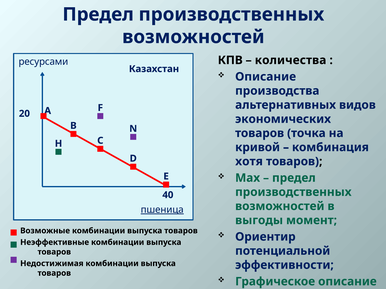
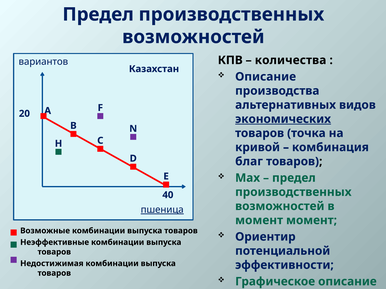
ресурсами at (43, 62): ресурсами -> вариантов
экономических underline: none -> present
хотя: хотя -> благ
выгоды at (259, 221): выгоды -> момент
